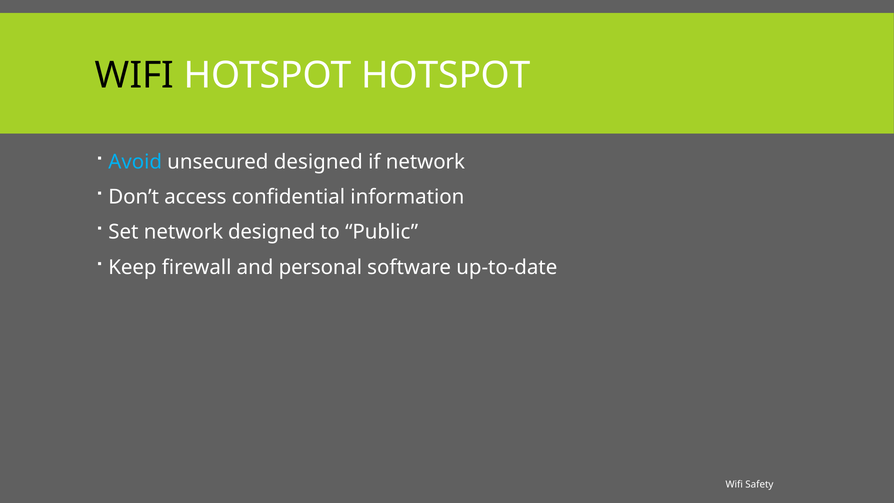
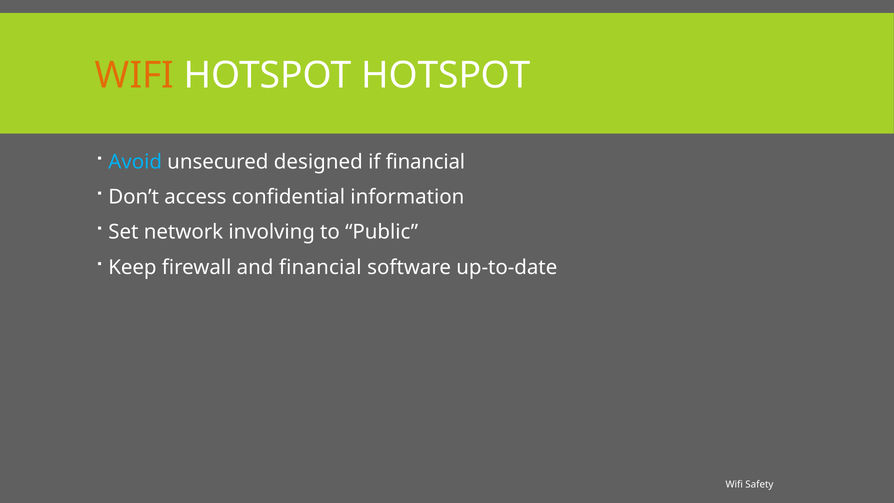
WIFI at (135, 75) colour: black -> orange
if network: network -> financial
network designed: designed -> involving
and personal: personal -> financial
